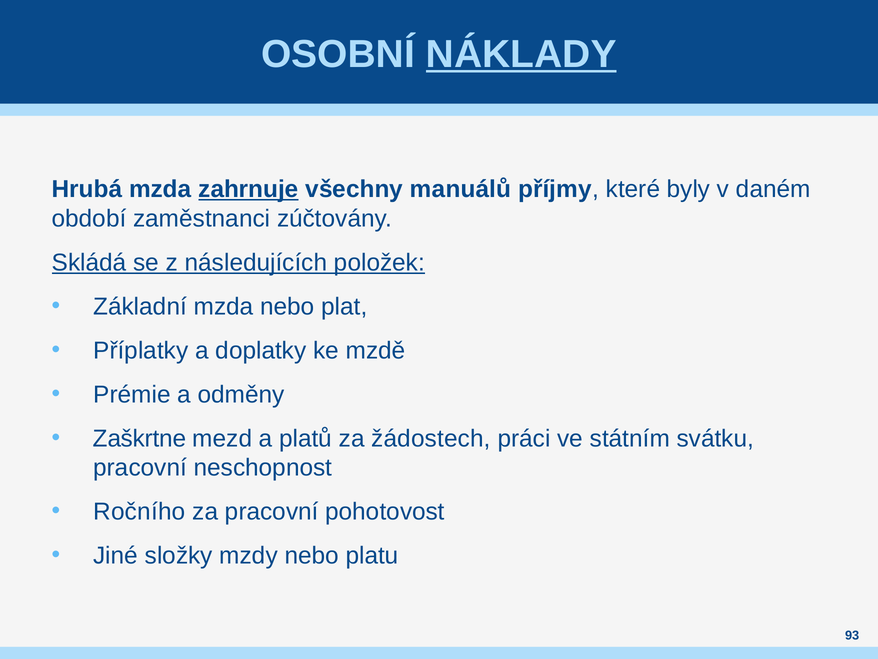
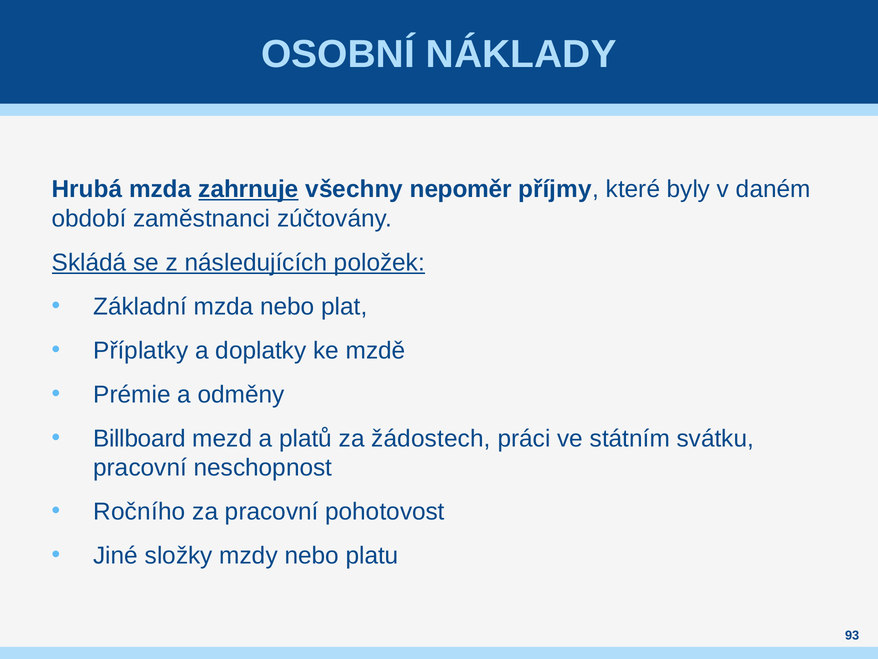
NÁKLADY underline: present -> none
manuálů: manuálů -> nepoměr
Zaškrtne: Zaškrtne -> Billboard
